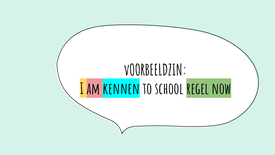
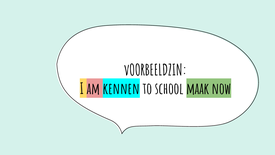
regel: regel -> maak
